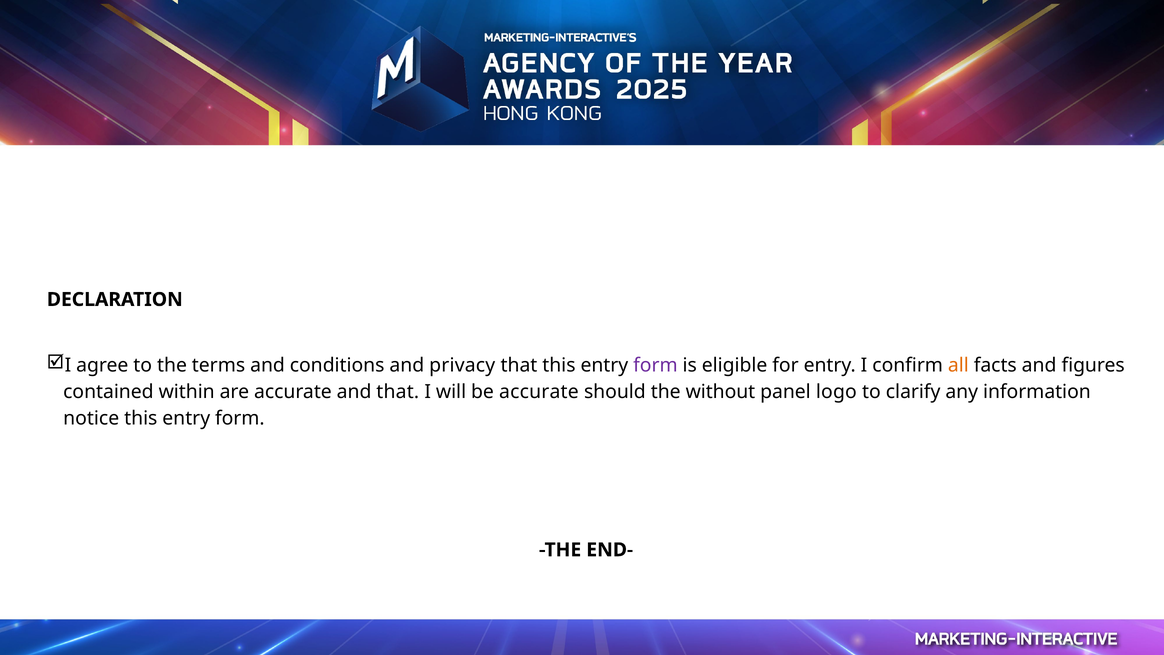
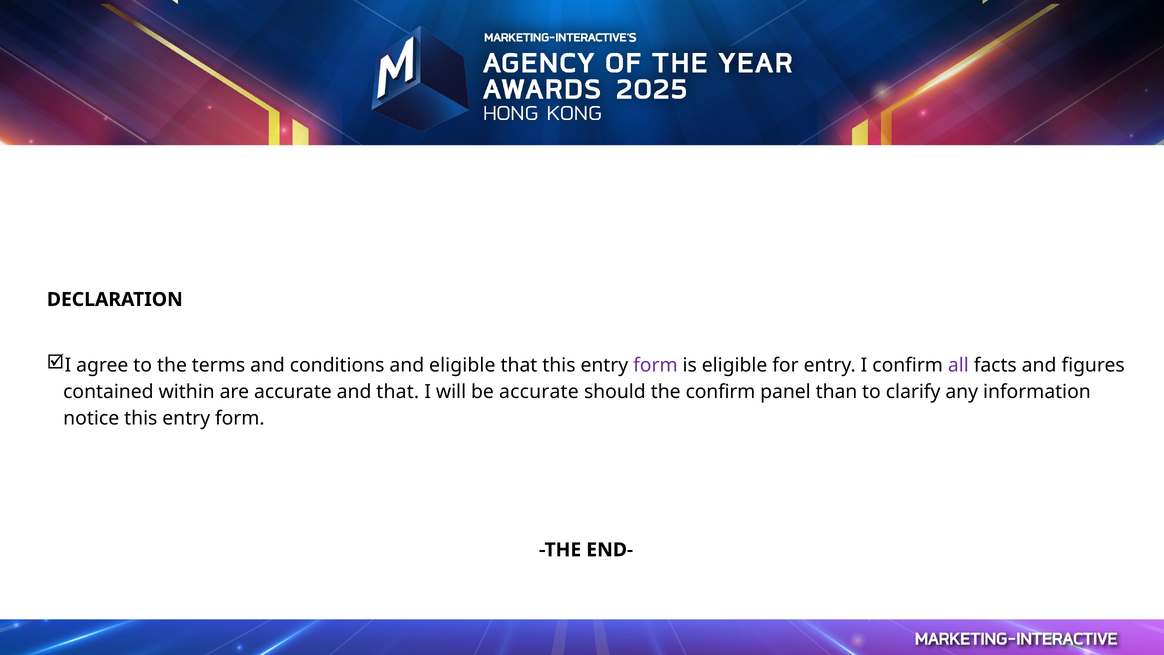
and privacy: privacy -> eligible
all colour: orange -> purple
the without: without -> confirm
logo: logo -> than
